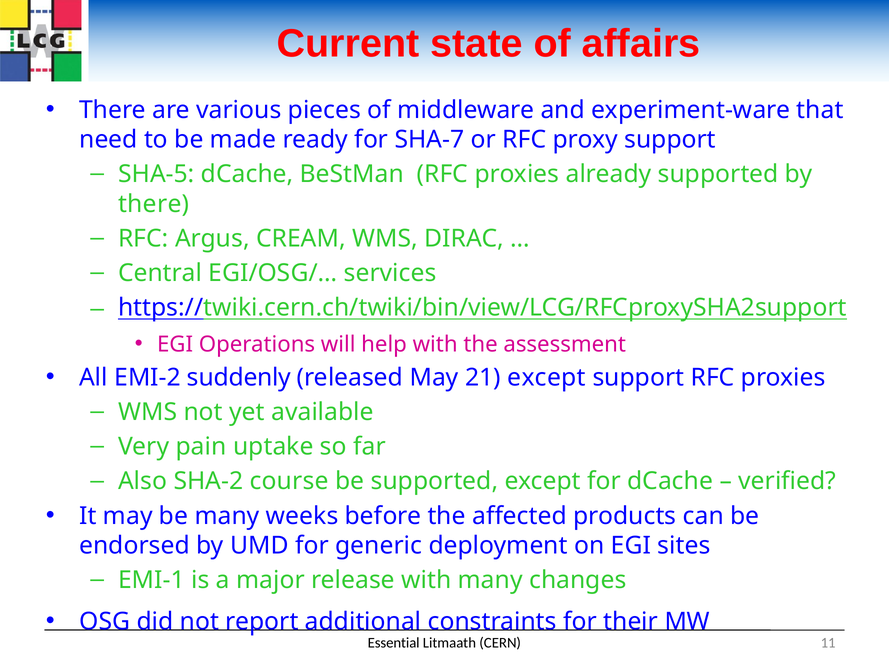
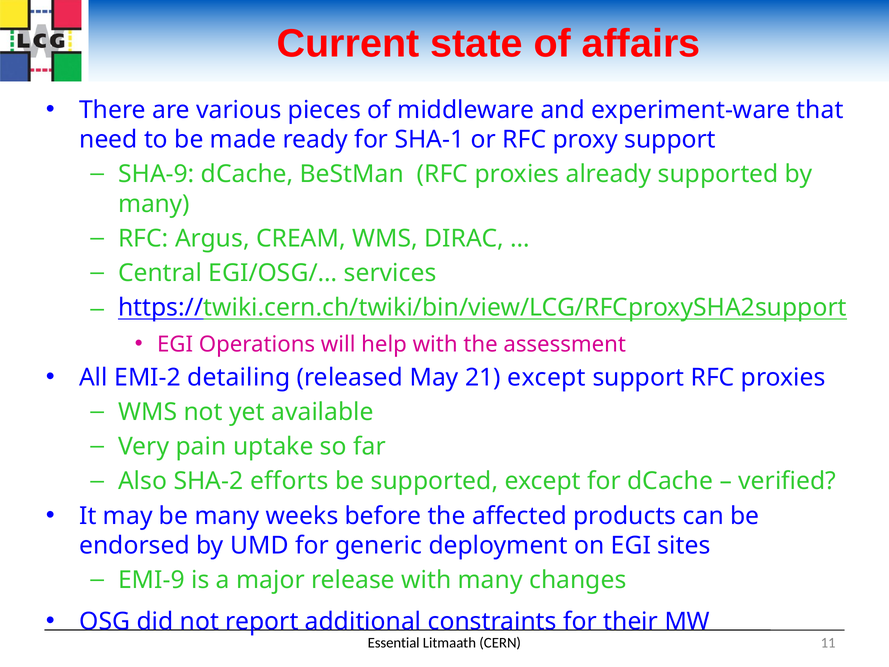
SHA-7: SHA-7 -> SHA-1
SHA-5: SHA-5 -> SHA-9
there at (154, 204): there -> many
suddenly: suddenly -> detailing
course: course -> efforts
EMI-1: EMI-1 -> EMI-9
